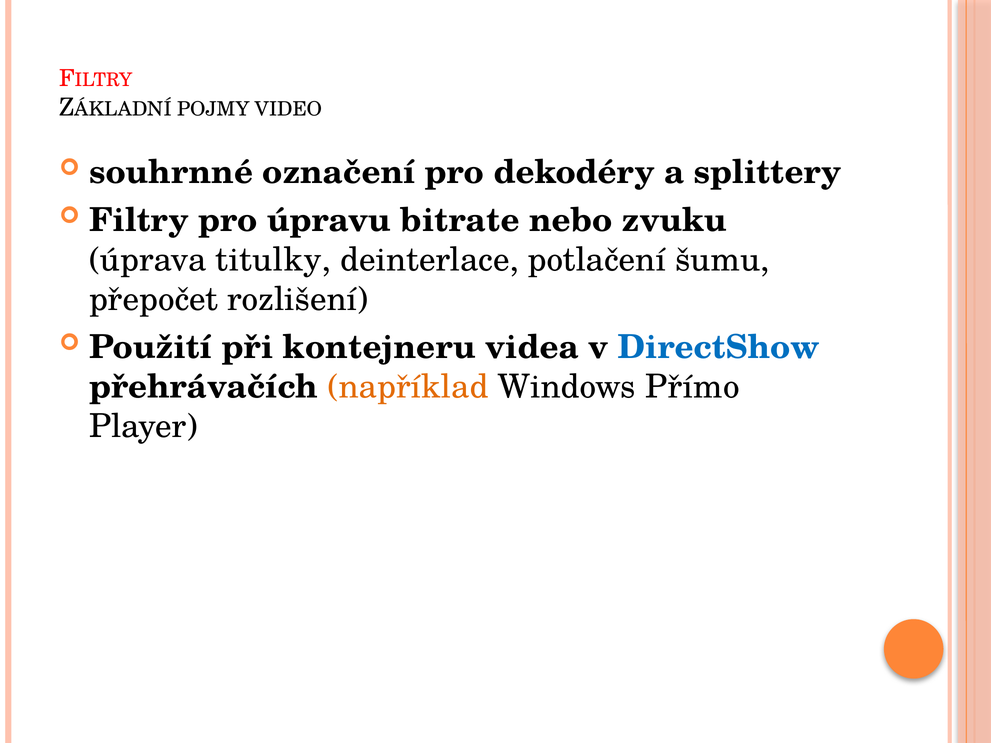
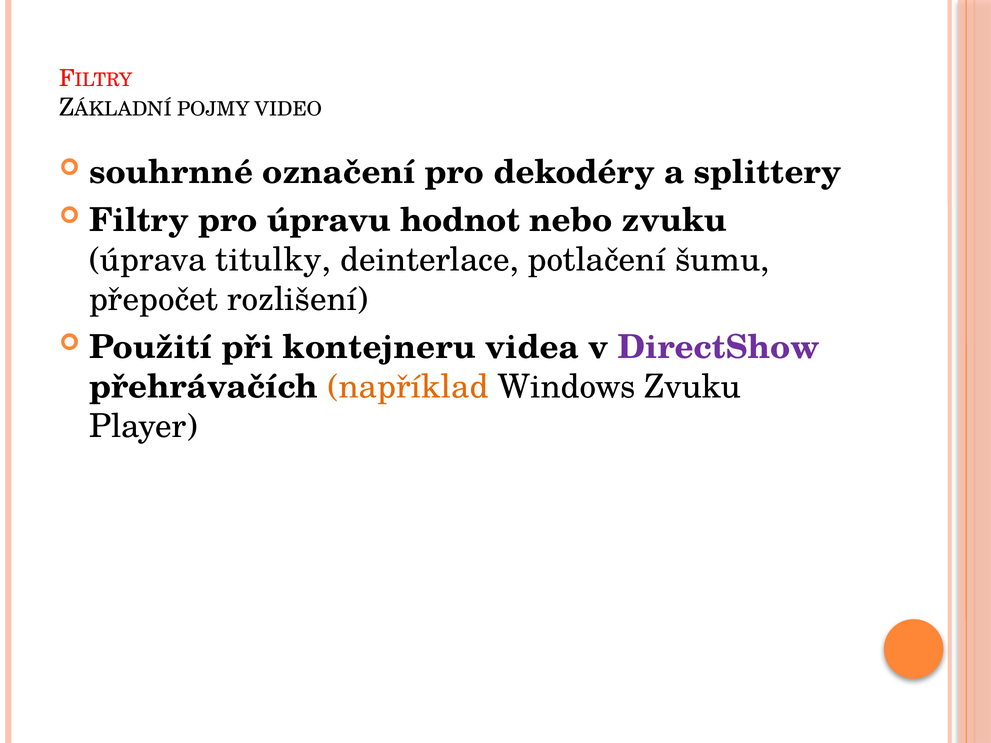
bitrate: bitrate -> hodnot
DirectShow colour: blue -> purple
Windows Přímo: Přímo -> Zvuku
